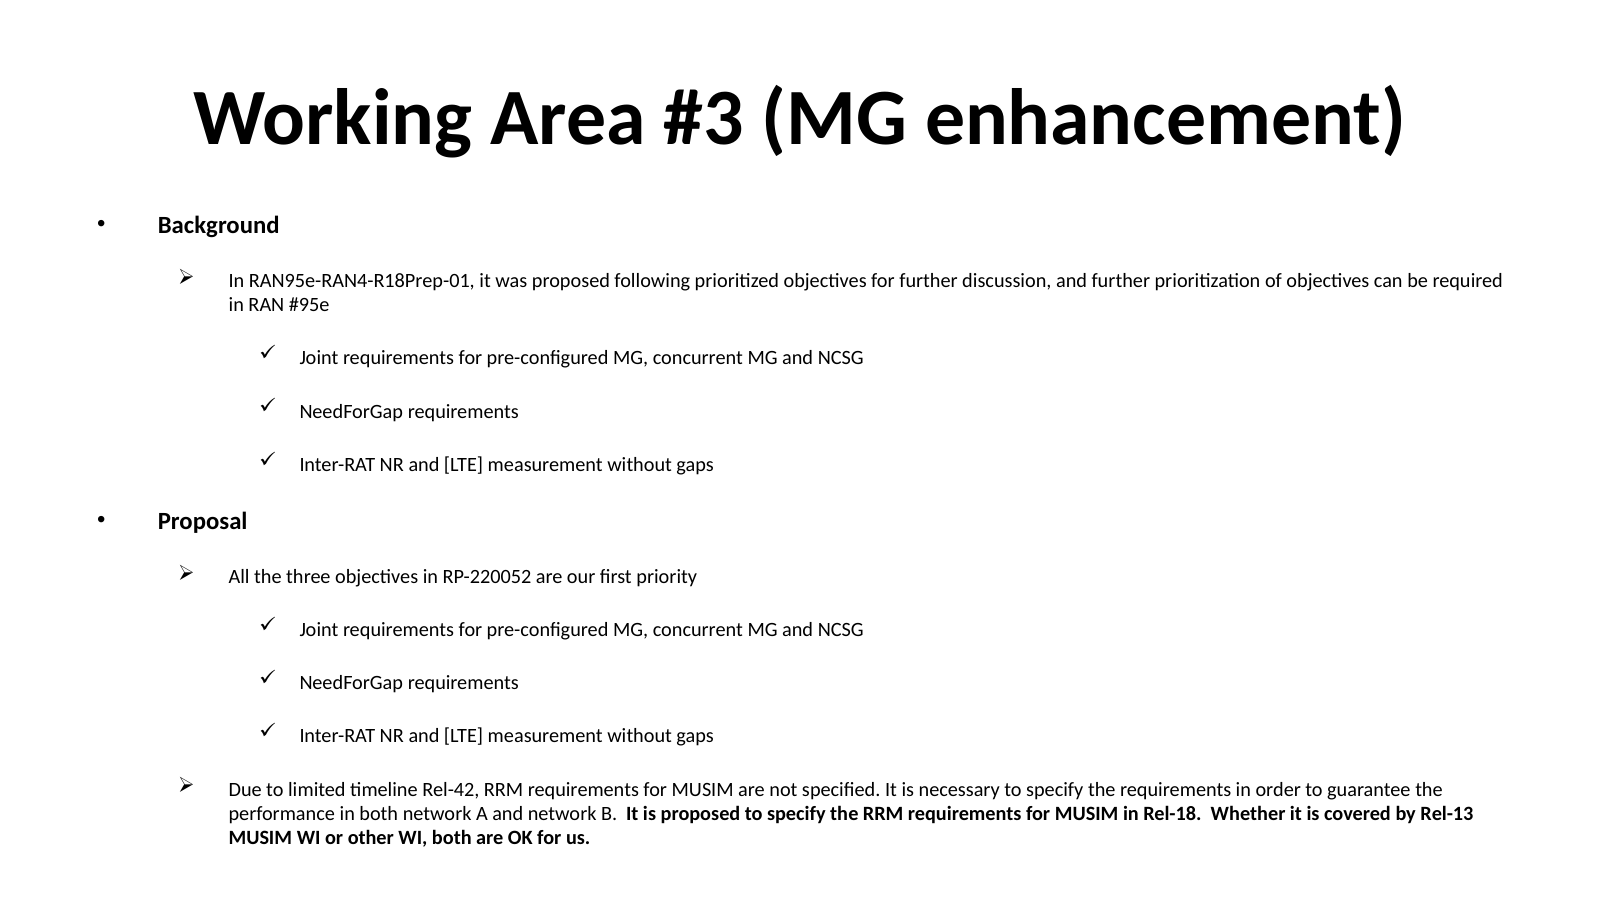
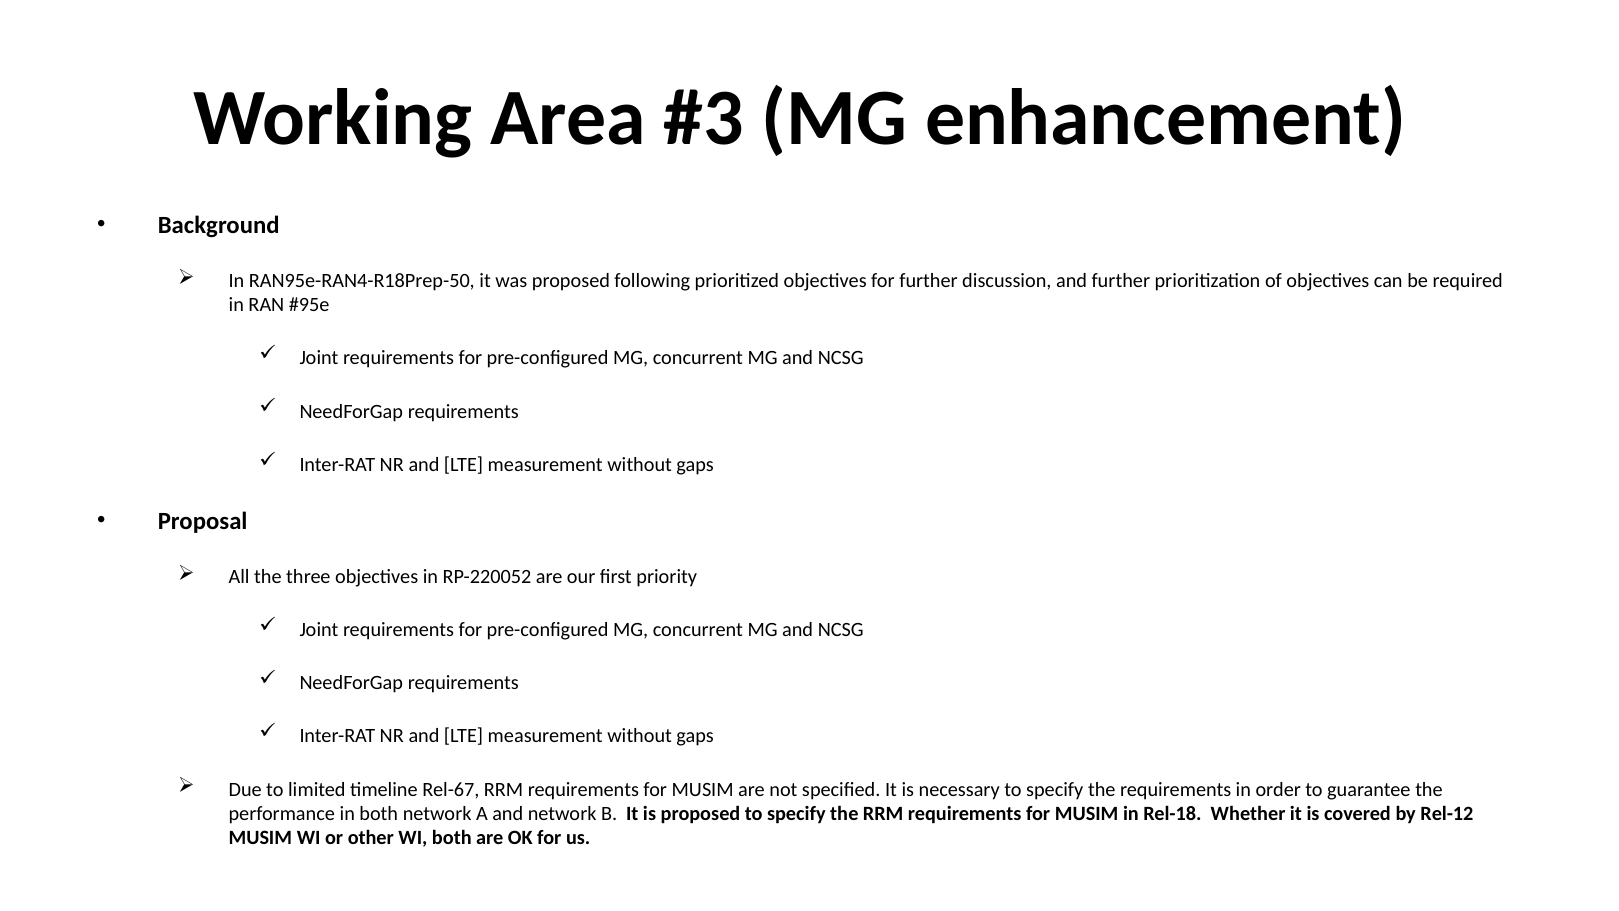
RAN95e-RAN4-R18Prep-01: RAN95e-RAN4-R18Prep-01 -> RAN95e-RAN4-R18Prep-50
Rel-42: Rel-42 -> Rel-67
Rel-13: Rel-13 -> Rel-12
